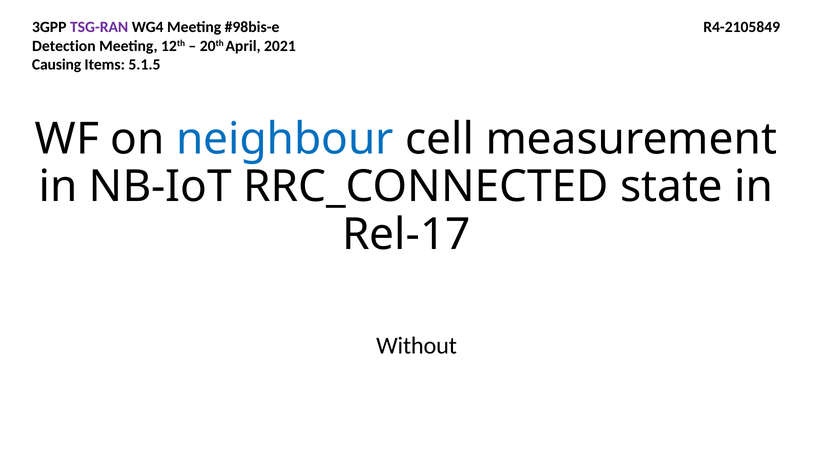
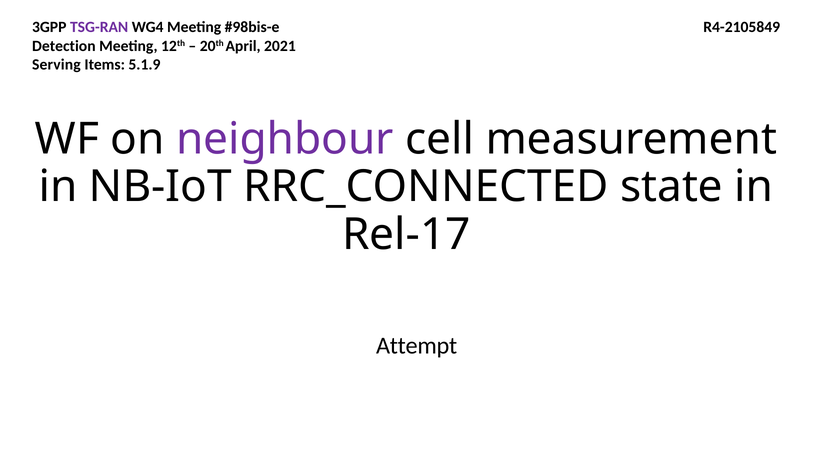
Causing: Causing -> Serving
5.1.5: 5.1.5 -> 5.1.9
neighbour colour: blue -> purple
Without: Without -> Attempt
